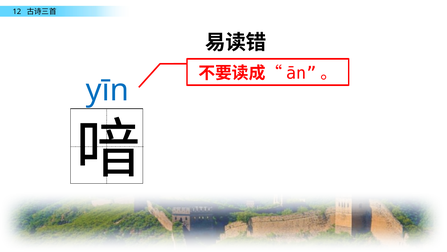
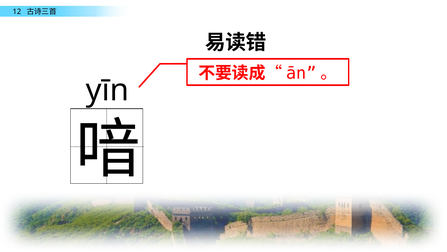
yīn colour: blue -> black
